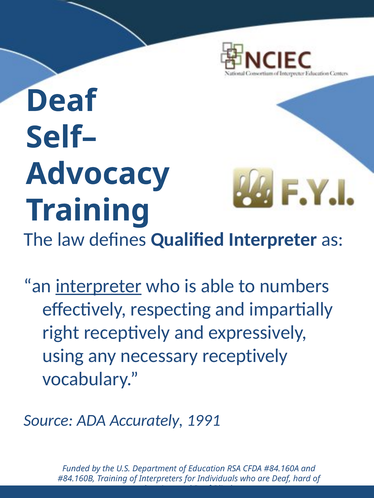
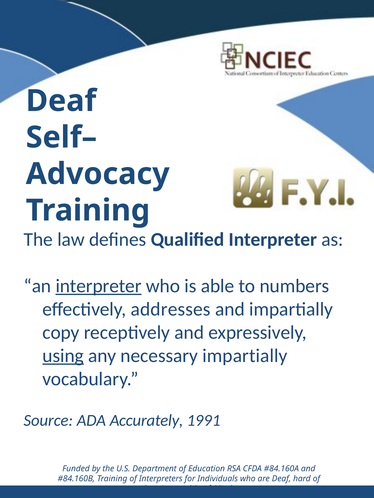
respecting: respecting -> addresses
right: right -> copy
using underline: none -> present
necessary receptively: receptively -> impartially
